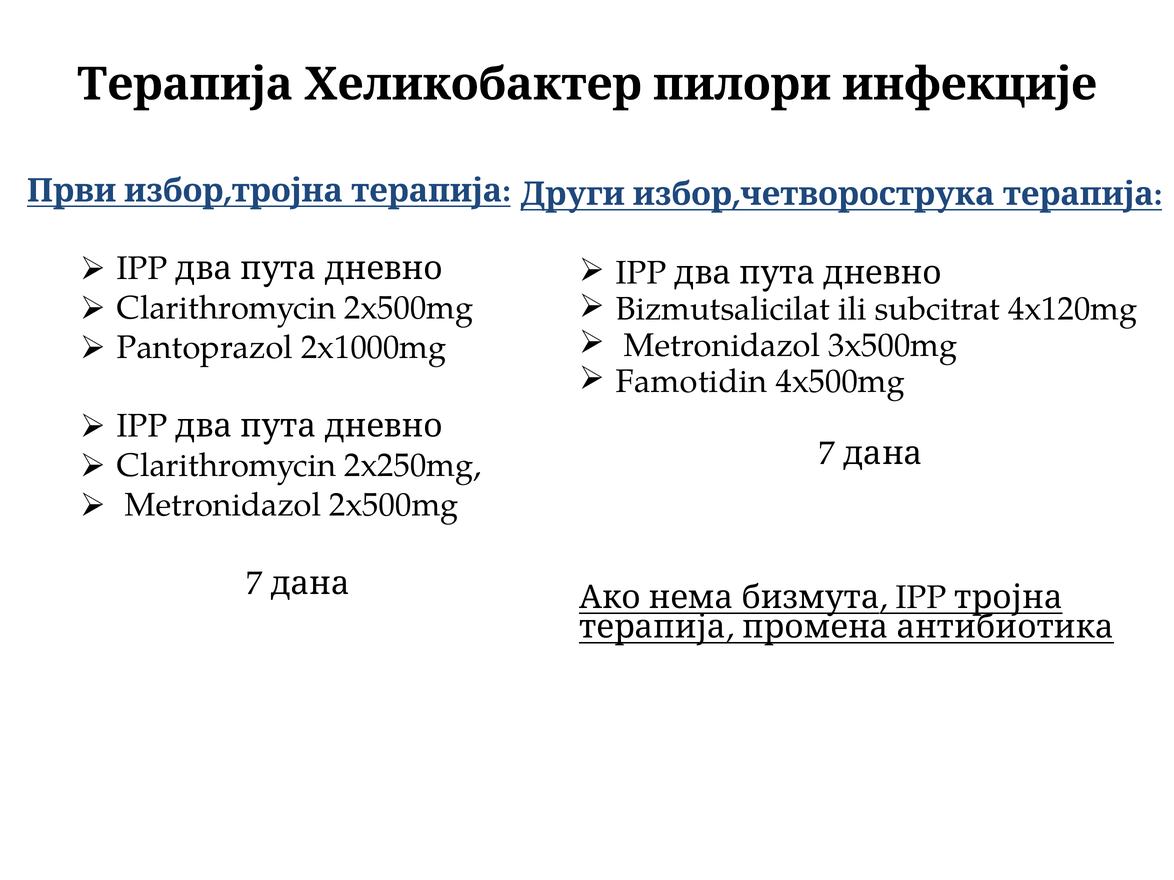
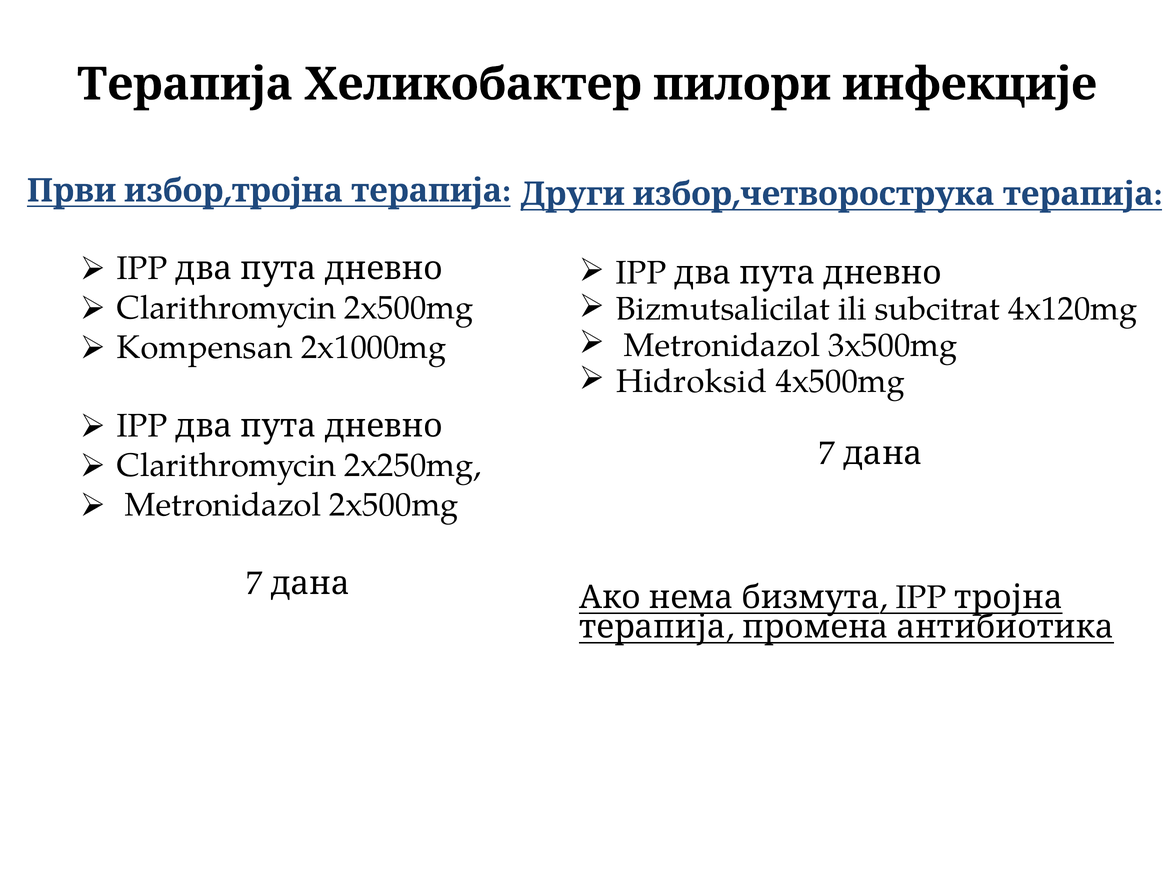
Pantoprazol: Pantoprazol -> Kompensan
Famotidin: Famotidin -> Hidroksid
